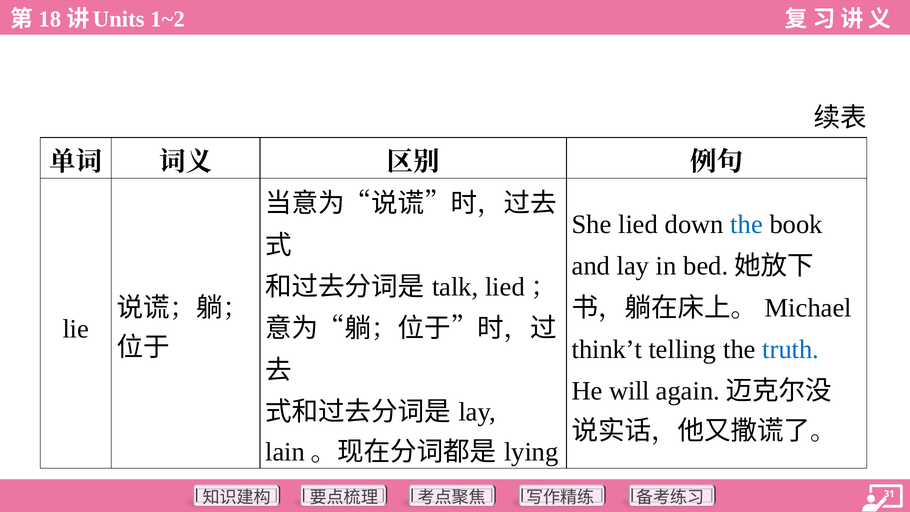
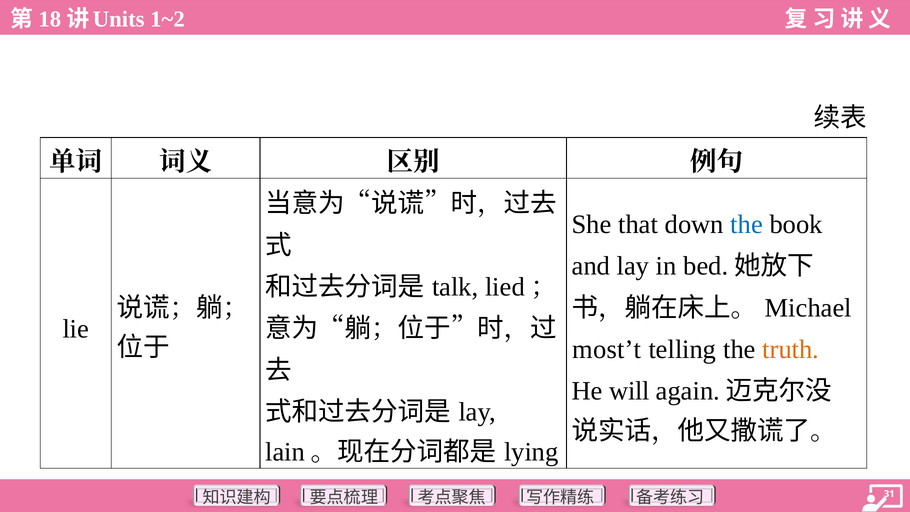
lied: lied -> that
think’t: think’t -> most’t
truth colour: blue -> orange
